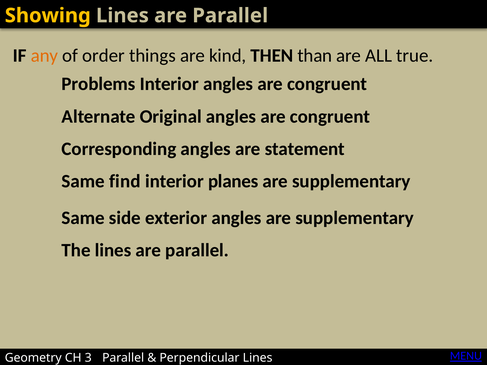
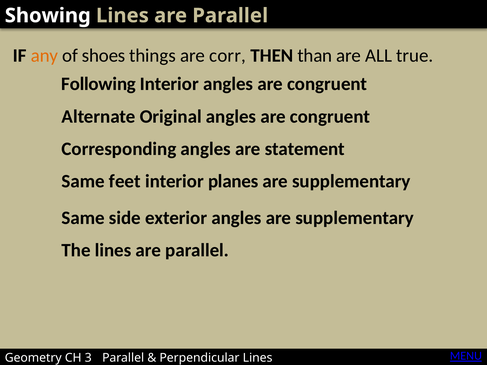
Showing colour: yellow -> white
order: order -> shoes
kind: kind -> corr
Problems: Problems -> Following
find: find -> feet
